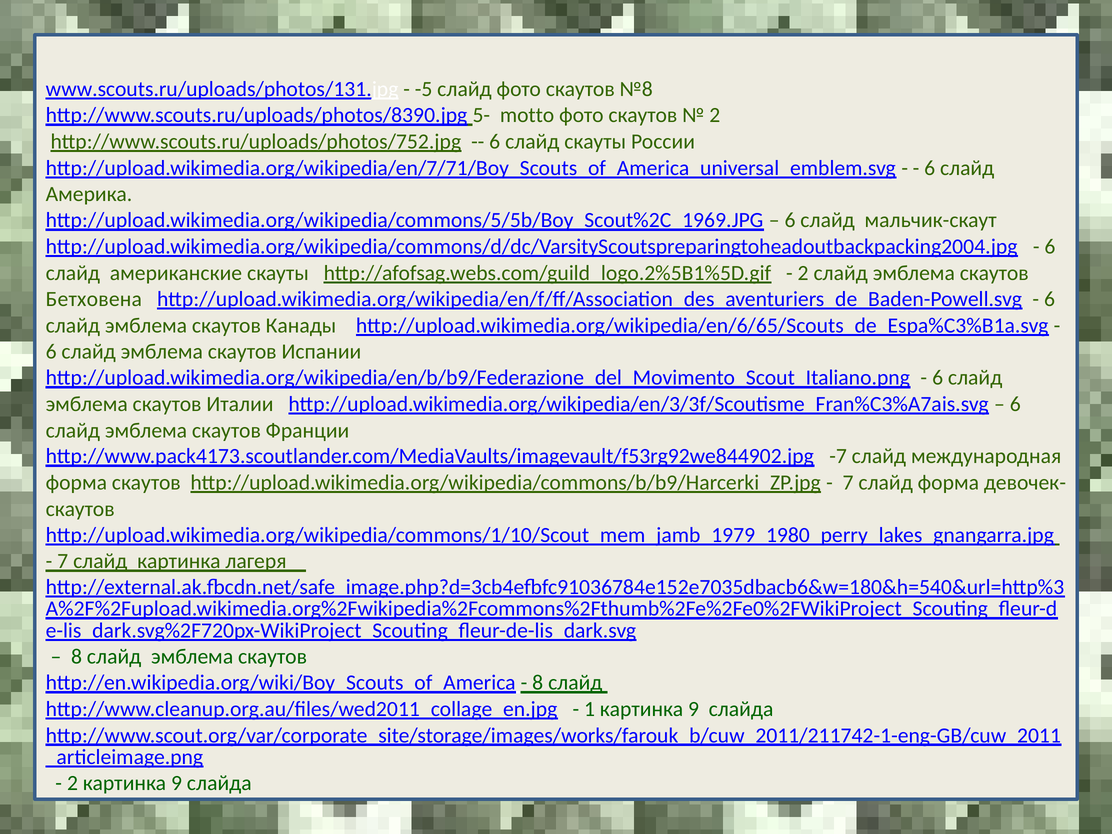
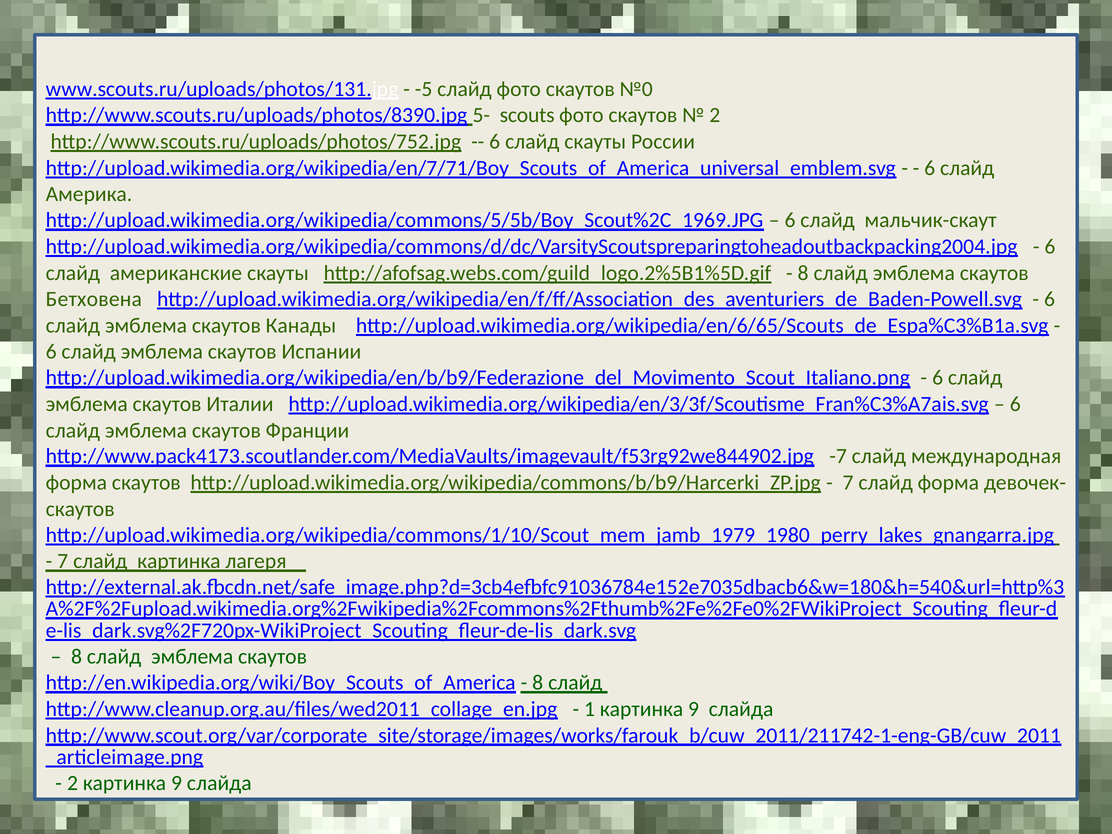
№8: №8 -> №0
motto: motto -> scouts
2 at (803, 273): 2 -> 8
